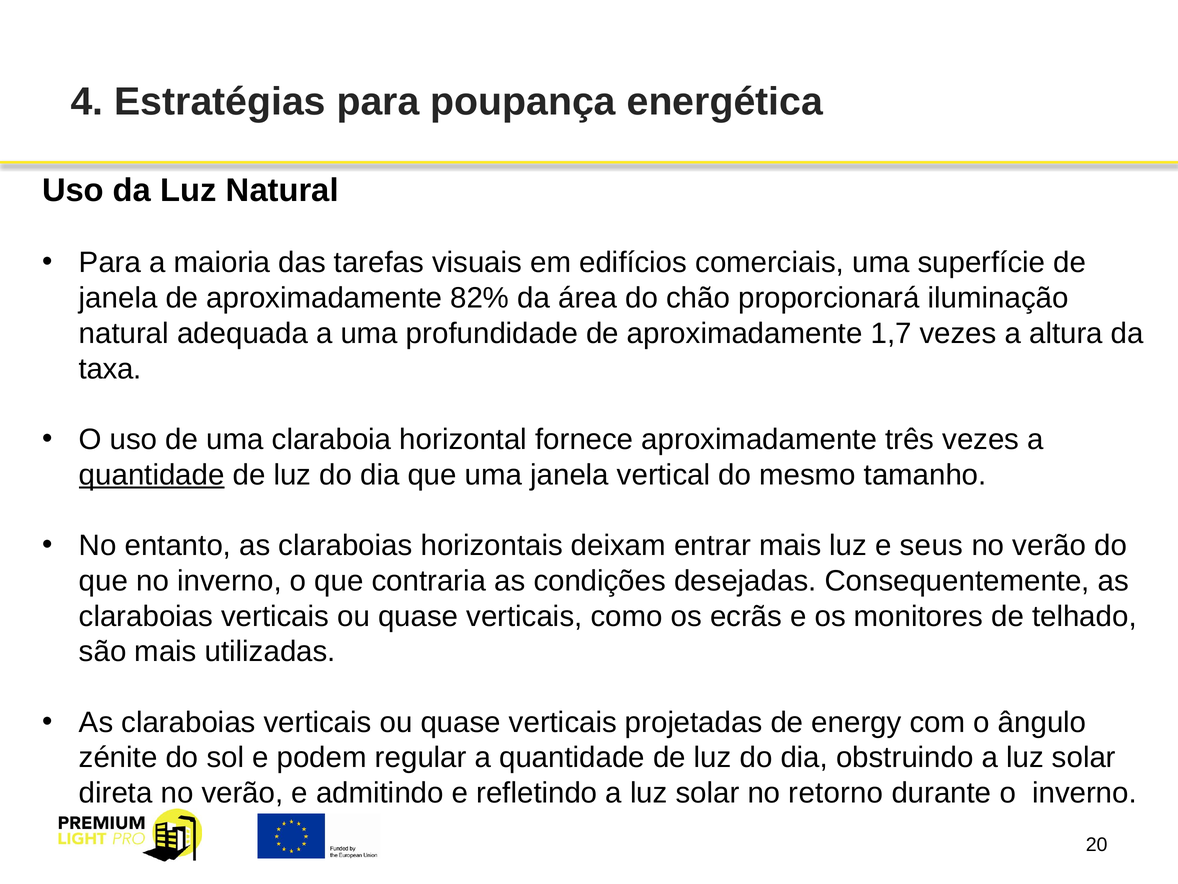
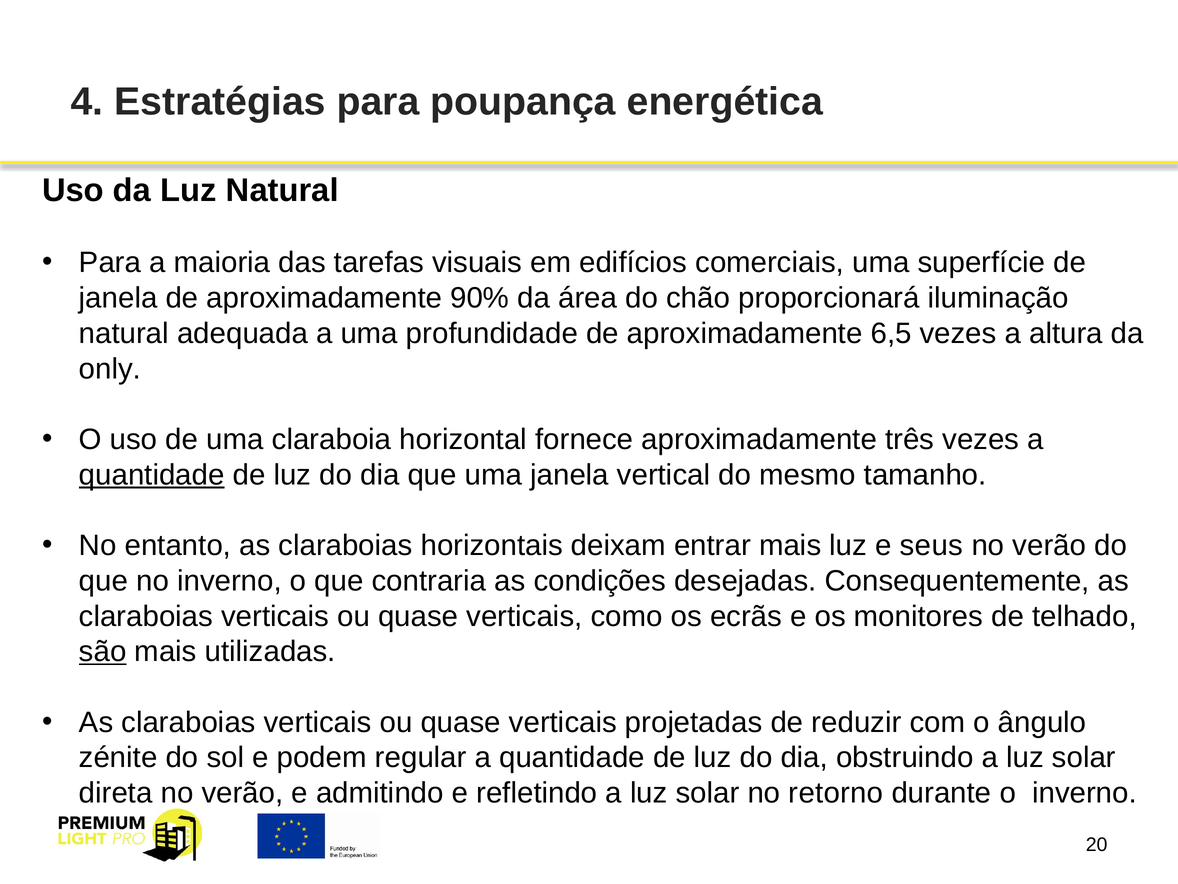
82%: 82% -> 90%
1,7: 1,7 -> 6,5
taxa: taxa -> only
são underline: none -> present
energy: energy -> reduzir
